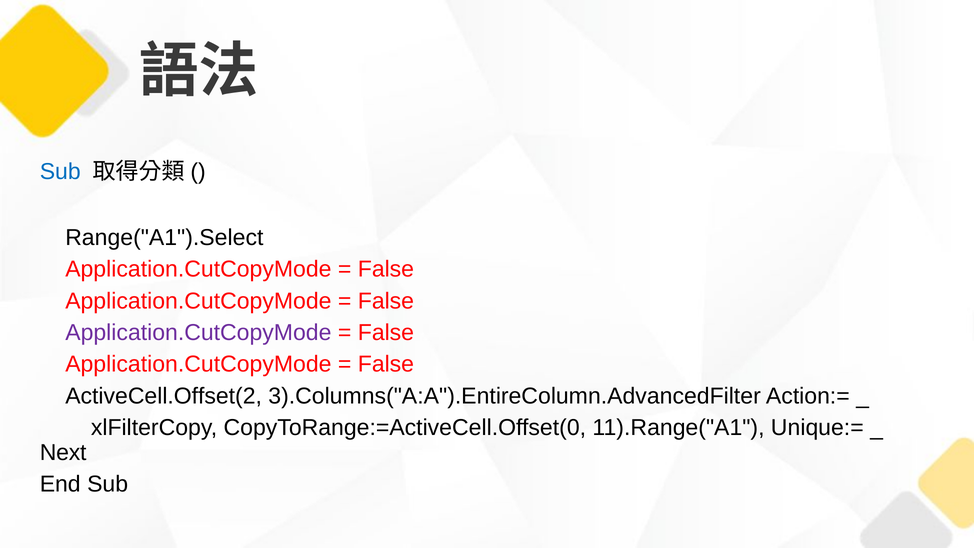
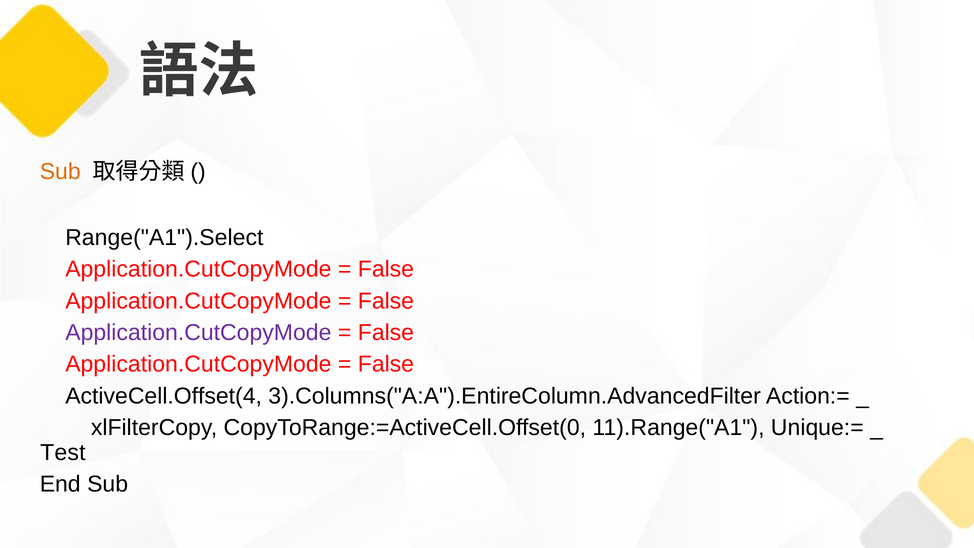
Sub at (60, 171) colour: blue -> orange
ActiveCell.Offset(2: ActiveCell.Offset(2 -> ActiveCell.Offset(4
Next: Next -> Test
